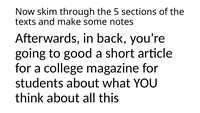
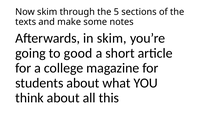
in back: back -> skim
